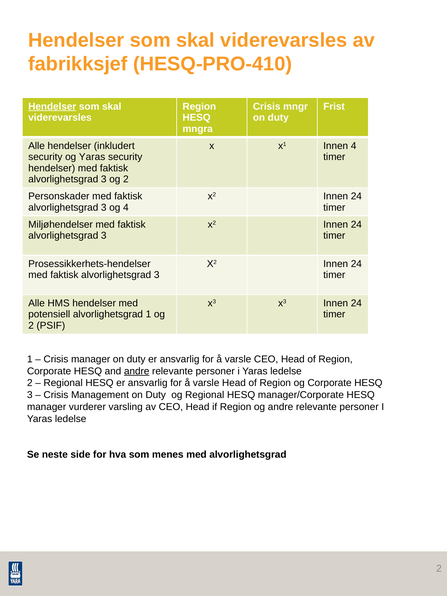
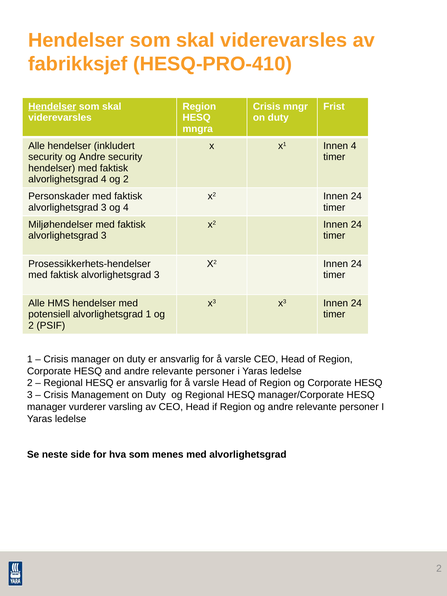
security og Yaras: Yaras -> Andre
3 at (104, 179): 3 -> 4
andre at (137, 371) underline: present -> none
